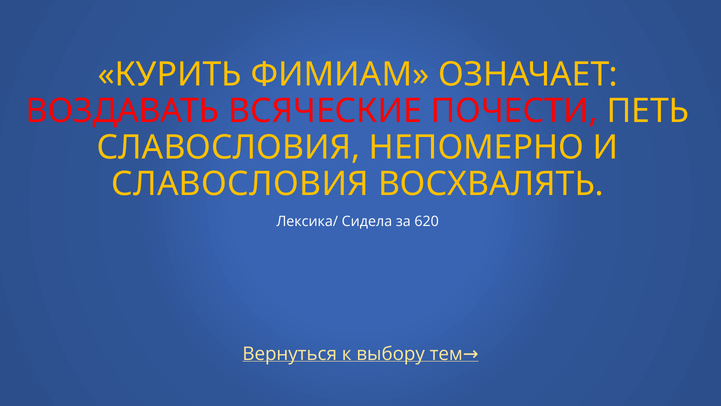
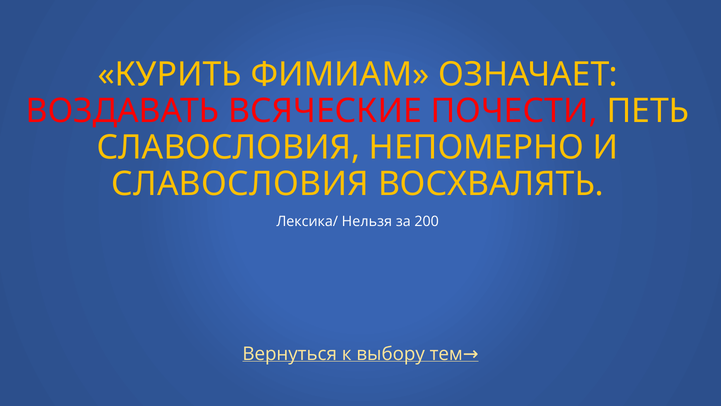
Сидела: Сидела -> Нельзя
620: 620 -> 200
